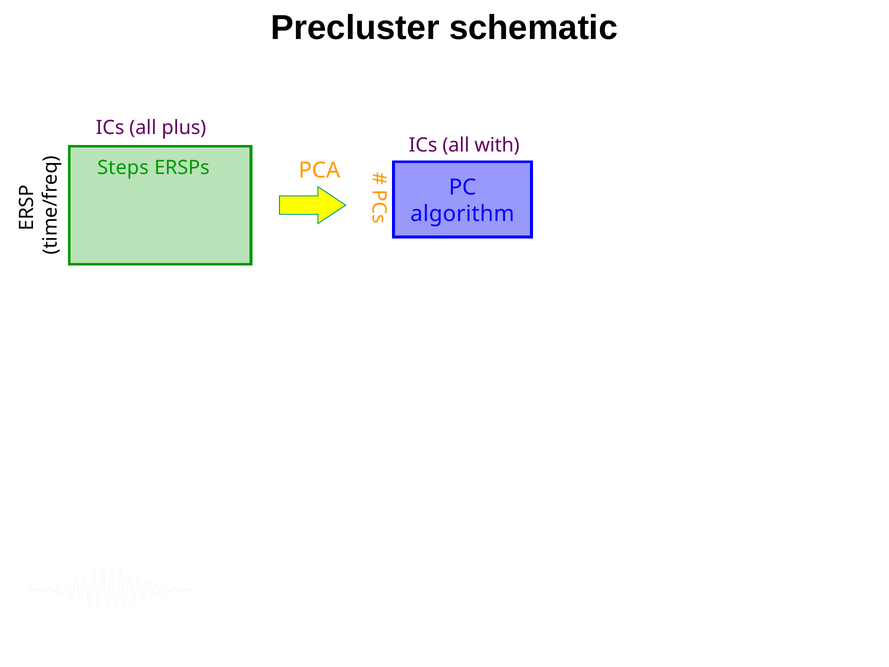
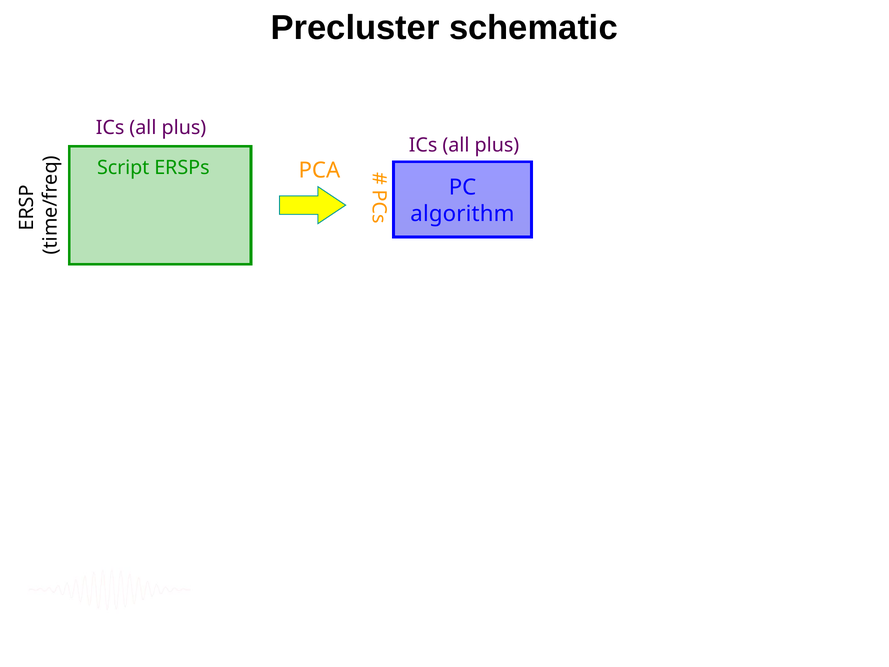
with at (497, 145): with -> plus
Steps: Steps -> Script
